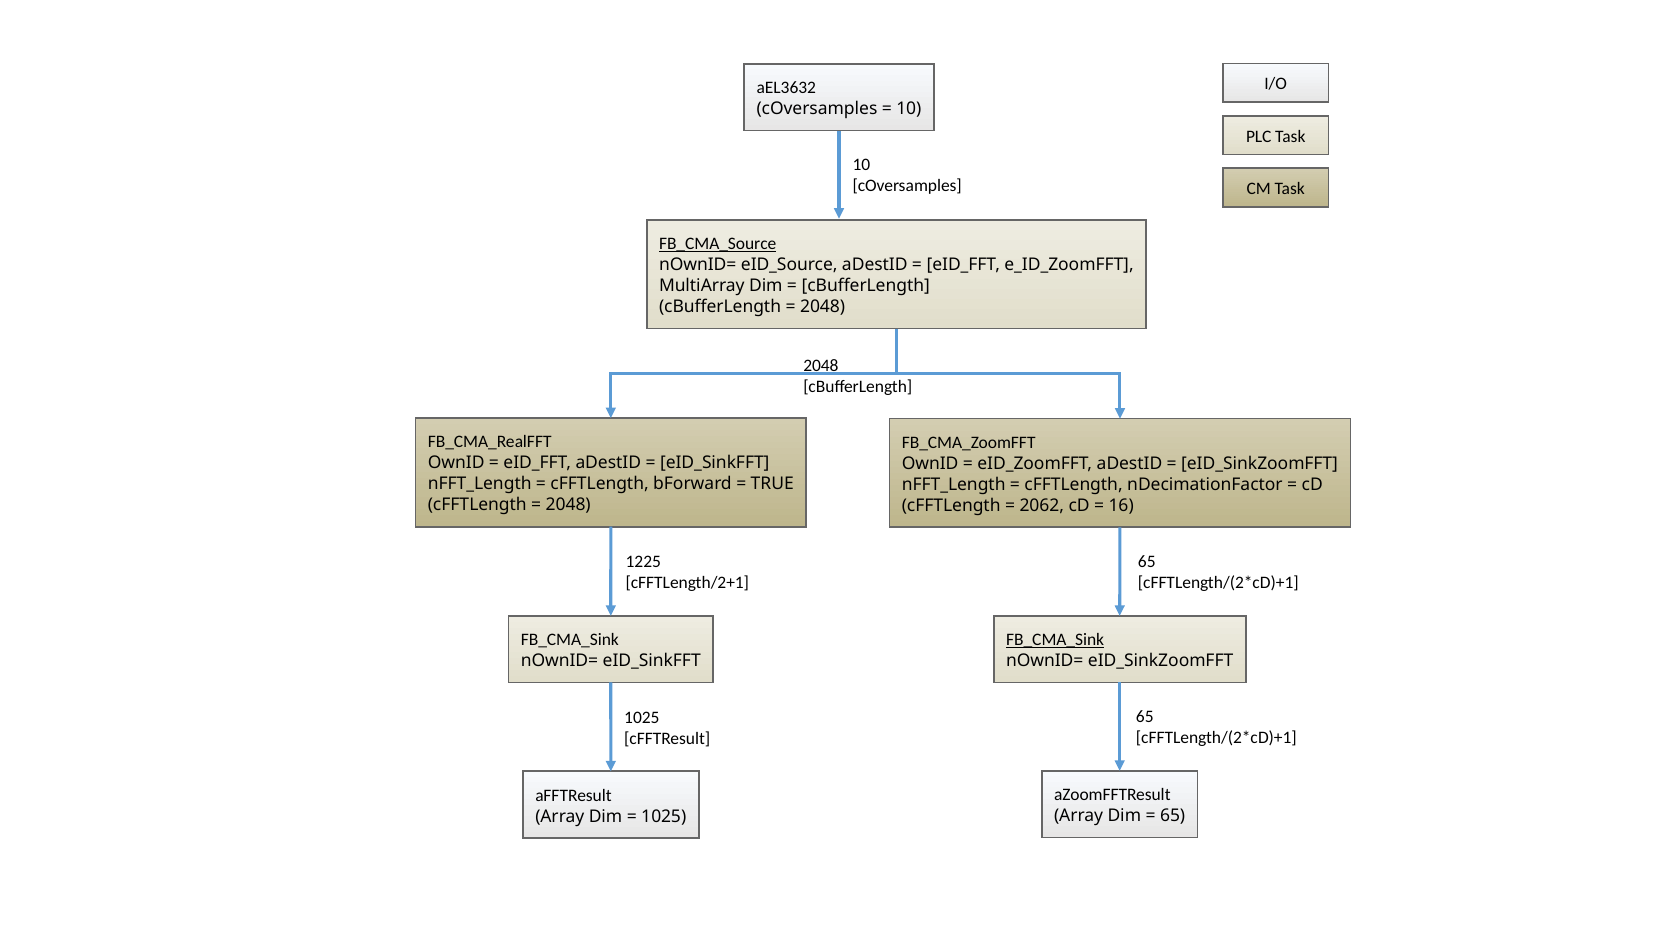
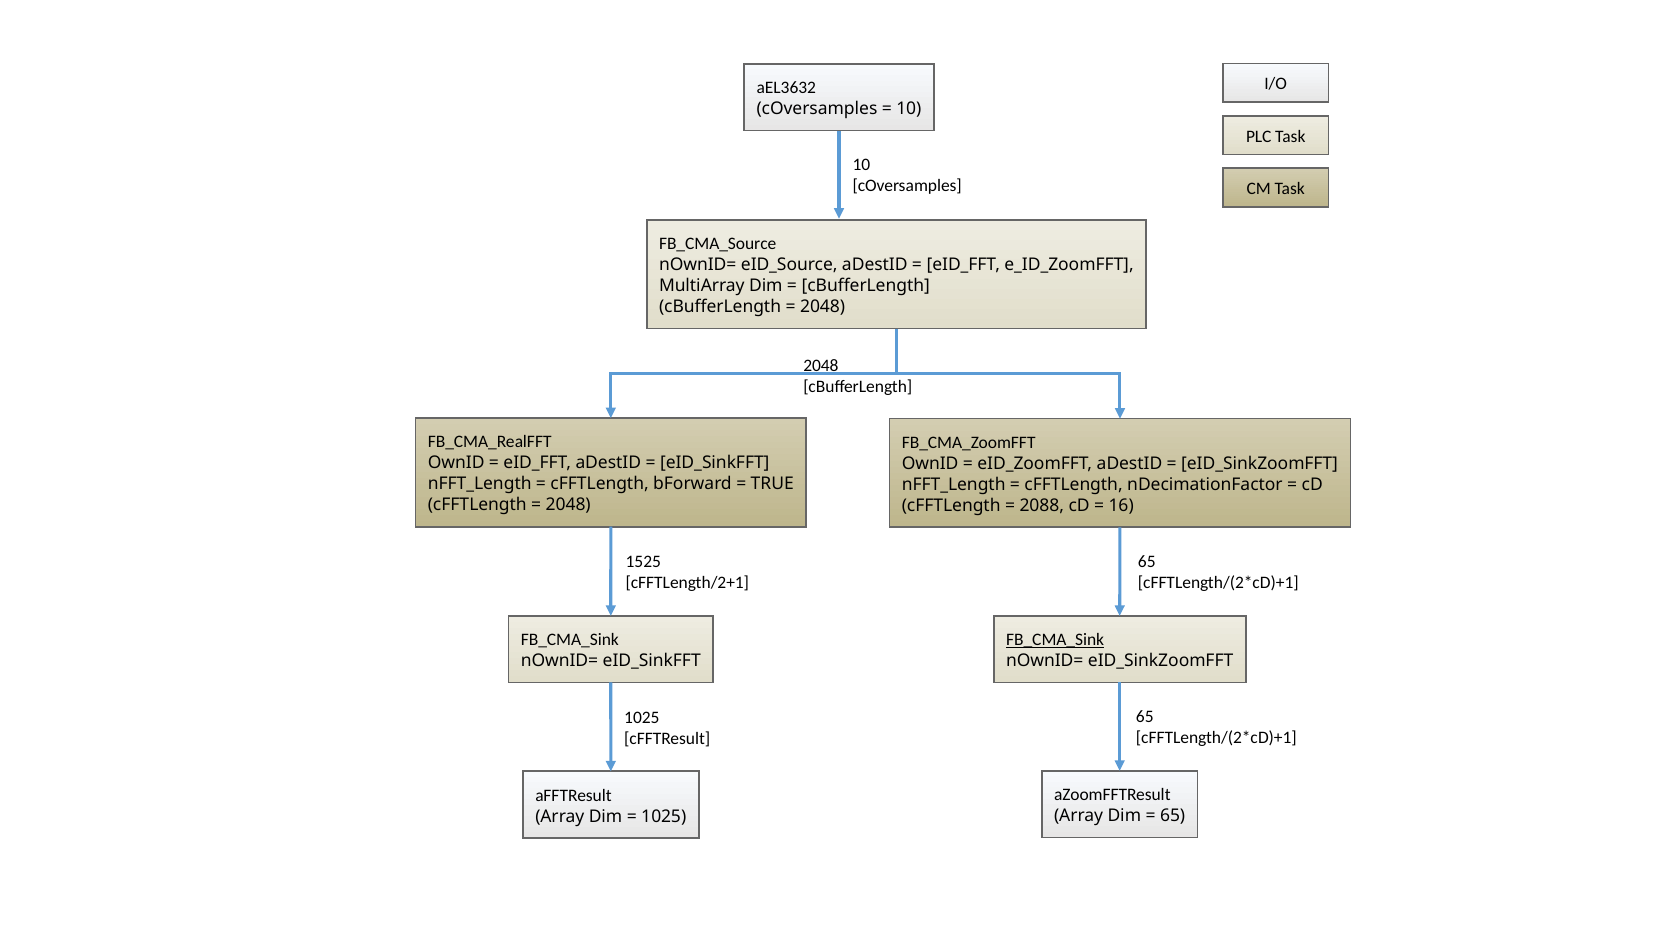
FB_CMA_Source underline: present -> none
2062: 2062 -> 2088
1225: 1225 -> 1525
